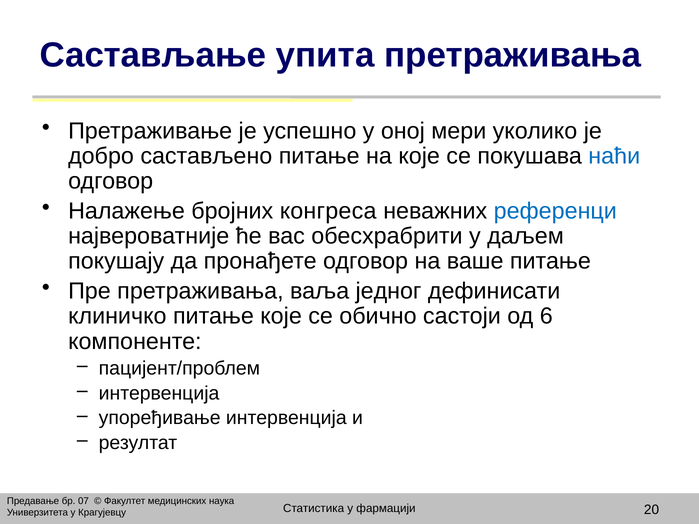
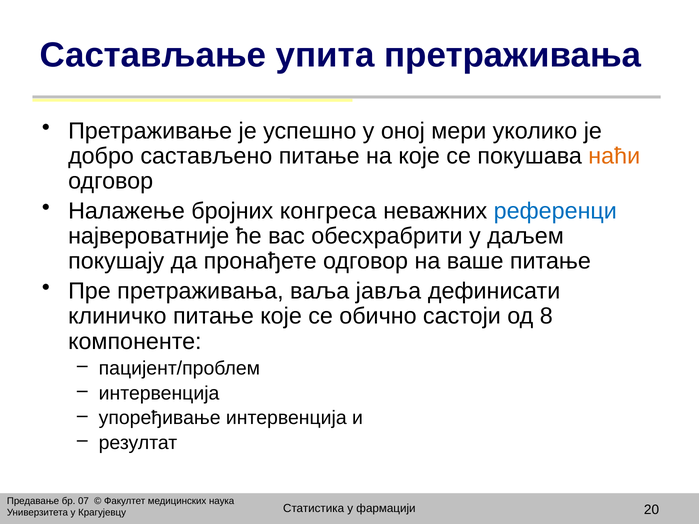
наћи colour: blue -> orange
једног: једног -> јавља
6: 6 -> 8
